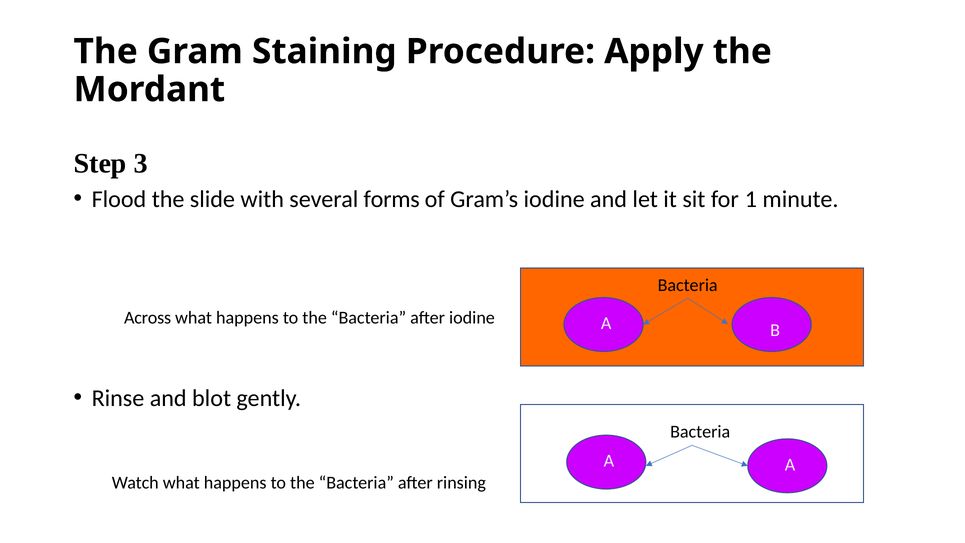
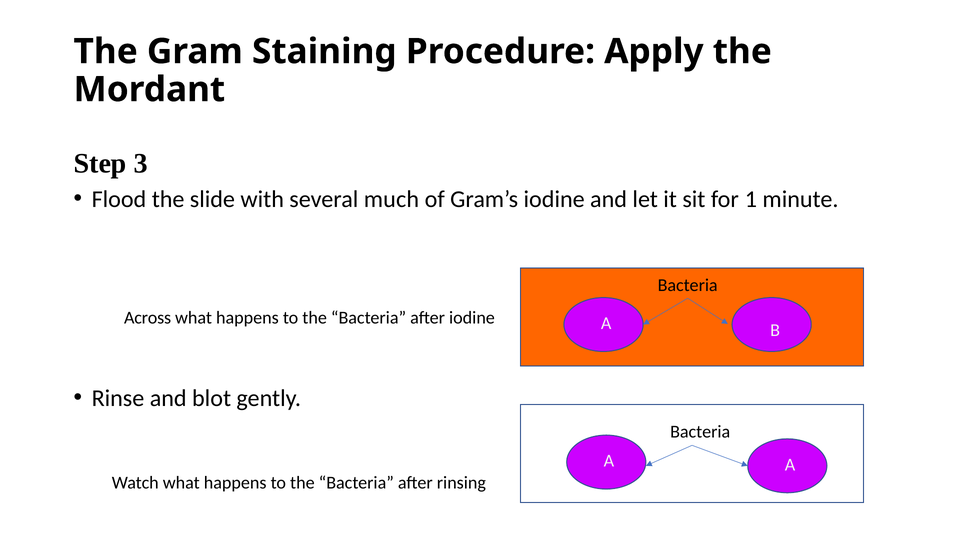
forms: forms -> much
